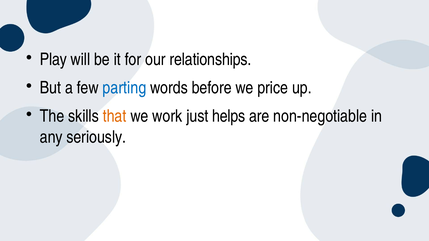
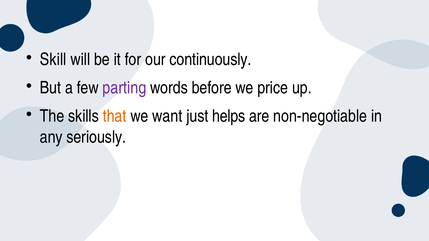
Play: Play -> Skill
relationships: relationships -> continuously
parting colour: blue -> purple
work: work -> want
